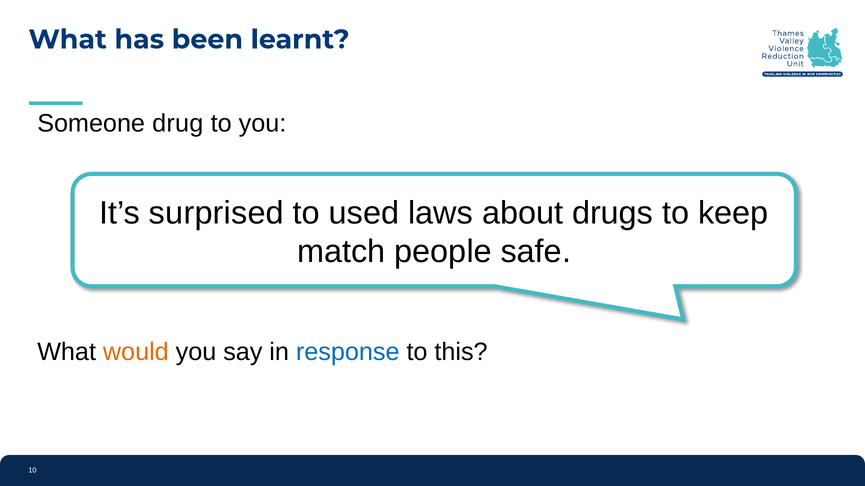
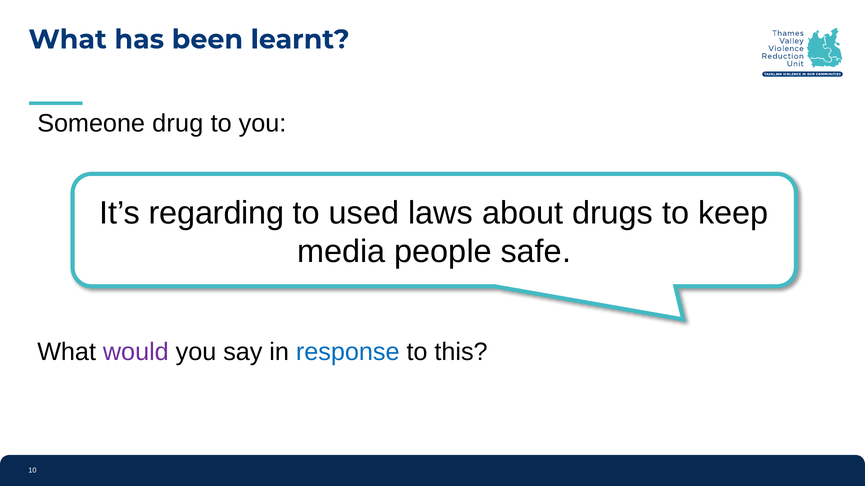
surprised: surprised -> regarding
match: match -> media
would colour: orange -> purple
